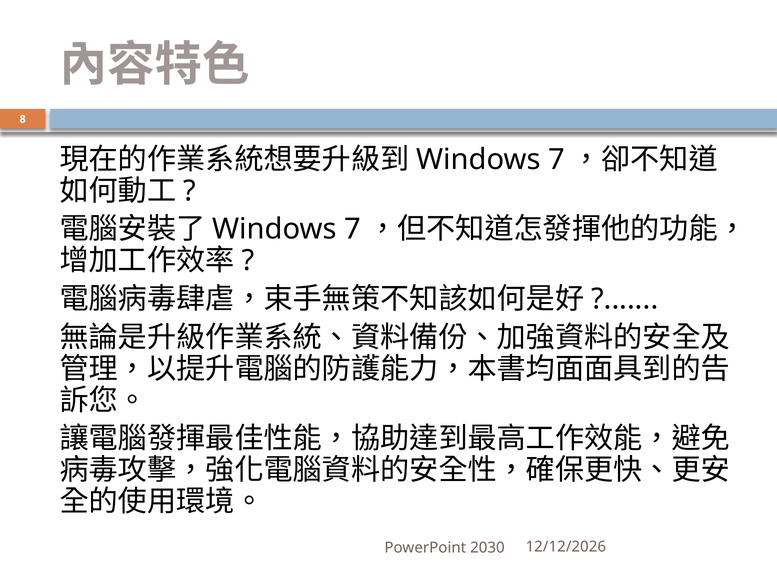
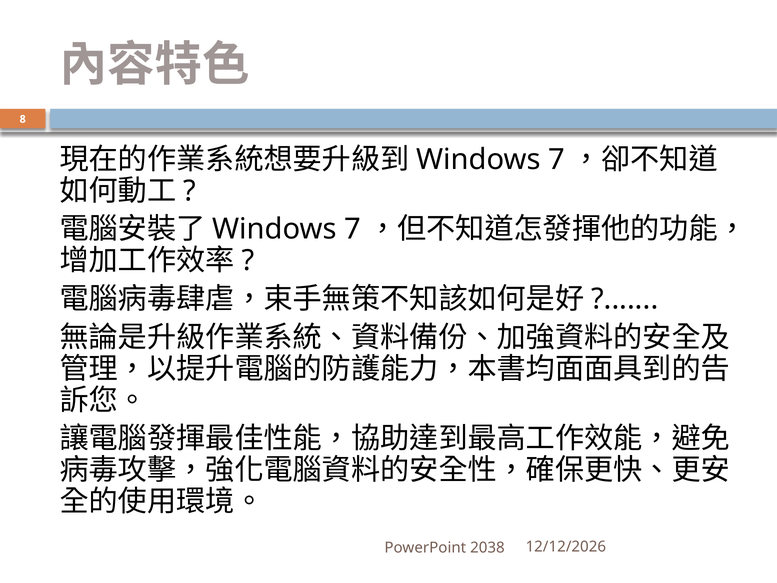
2030: 2030 -> 2038
